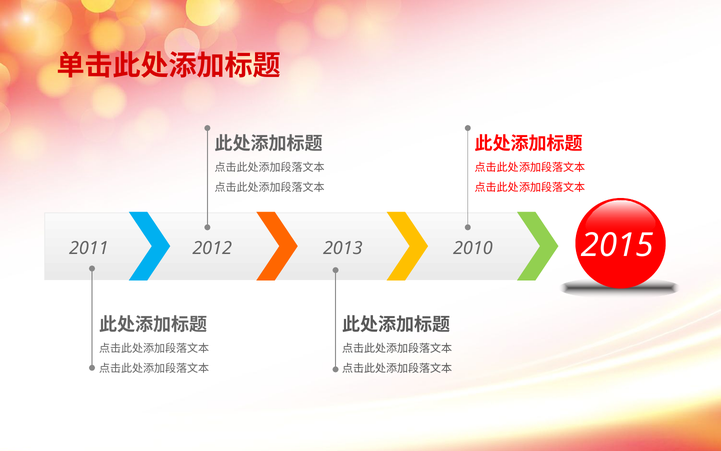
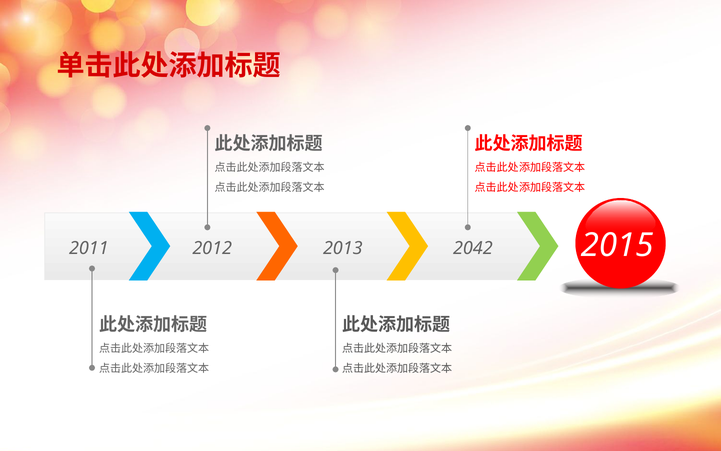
2010: 2010 -> 2042
